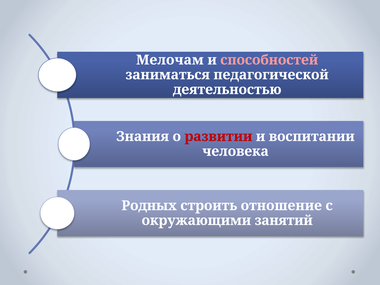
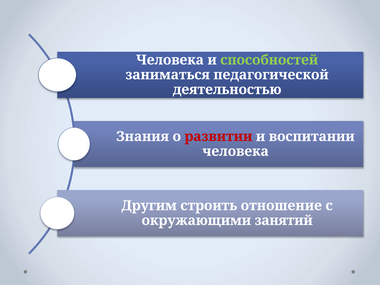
Мелочам at (170, 60): Мелочам -> Человека
способностей colour: pink -> light green
Родных: Родных -> Другим
